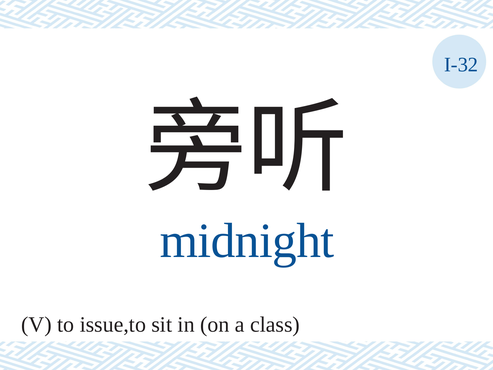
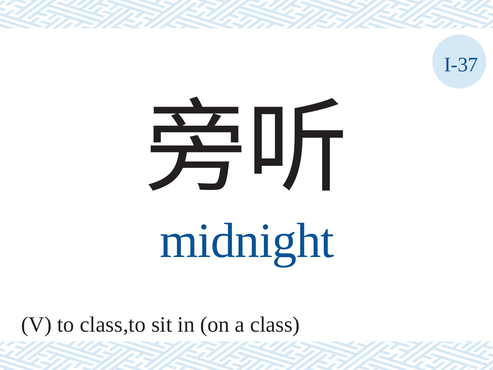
I-32: I-32 -> I-37
issue,to: issue,to -> class,to
